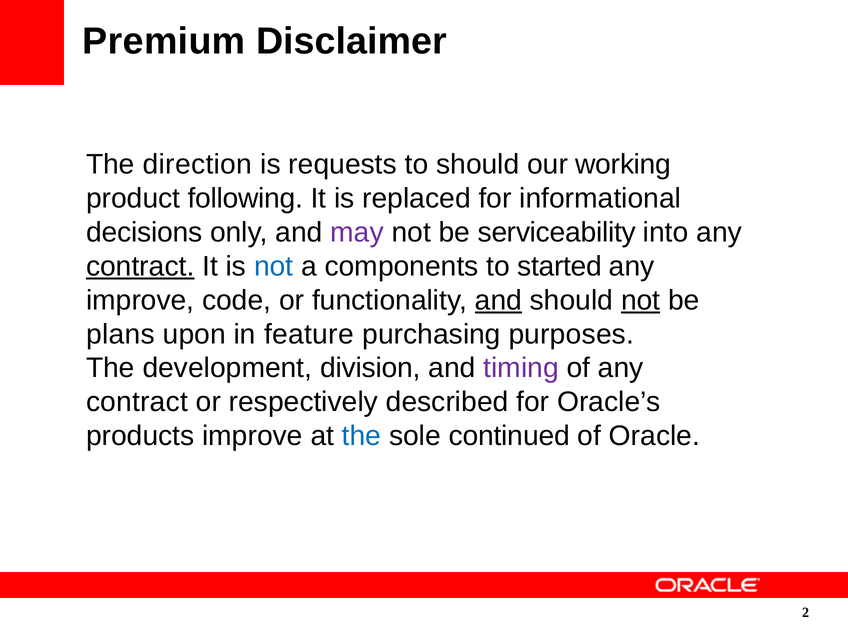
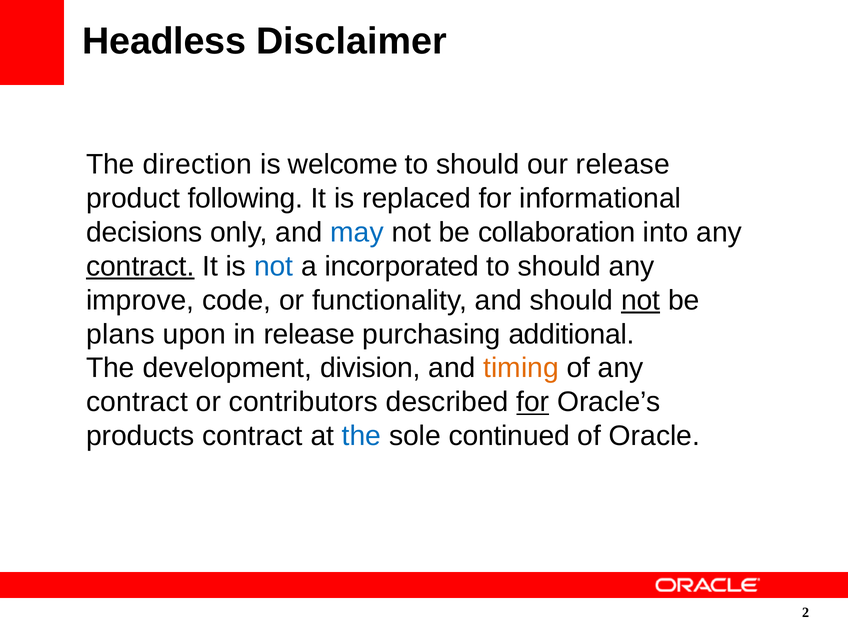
Premium: Premium -> Headless
requests: requests -> welcome
our working: working -> release
may colour: purple -> blue
serviceability: serviceability -> collaboration
components: components -> incorporated
started at (560, 266): started -> should
and at (498, 300) underline: present -> none
in feature: feature -> release
purposes: purposes -> additional
timing colour: purple -> orange
respectively: respectively -> contributors
for at (533, 402) underline: none -> present
products improve: improve -> contract
